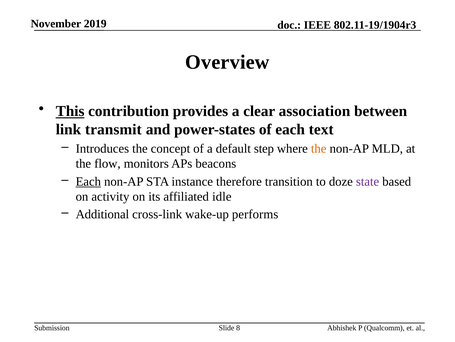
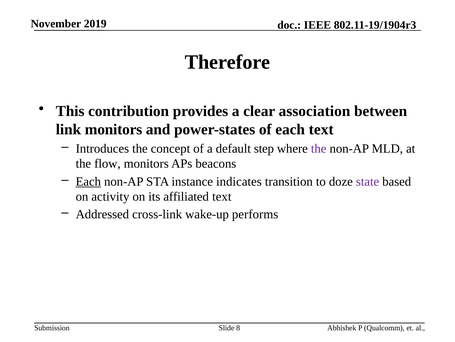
Overview: Overview -> Therefore
This underline: present -> none
link transmit: transmit -> monitors
the at (319, 148) colour: orange -> purple
therefore: therefore -> indicates
affiliated idle: idle -> text
Additional: Additional -> Addressed
